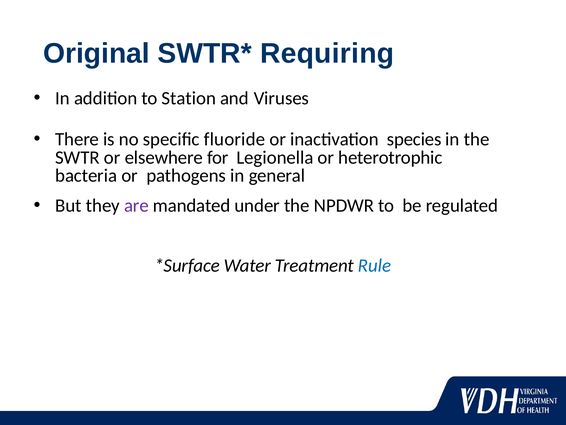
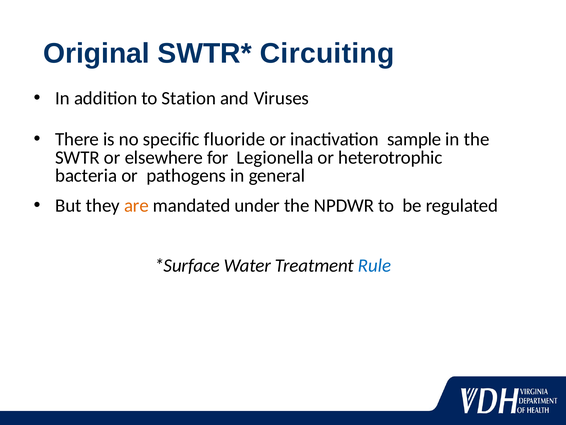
Requiring: Requiring -> Circuiting
species: species -> sample
are colour: purple -> orange
